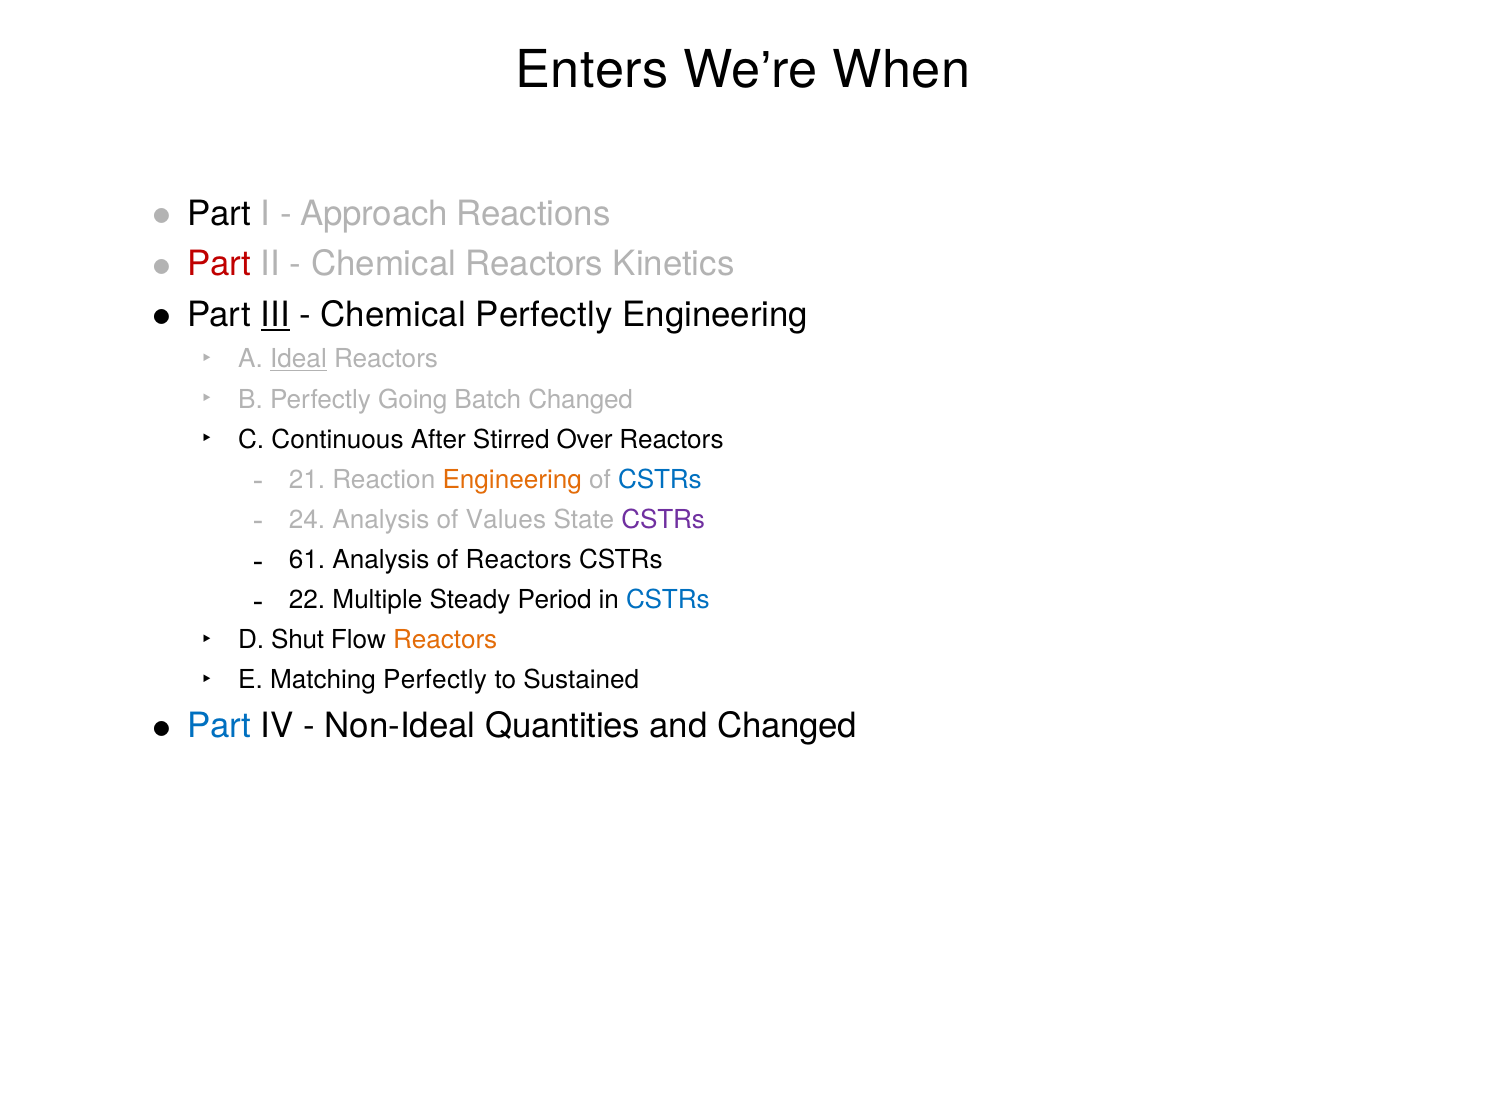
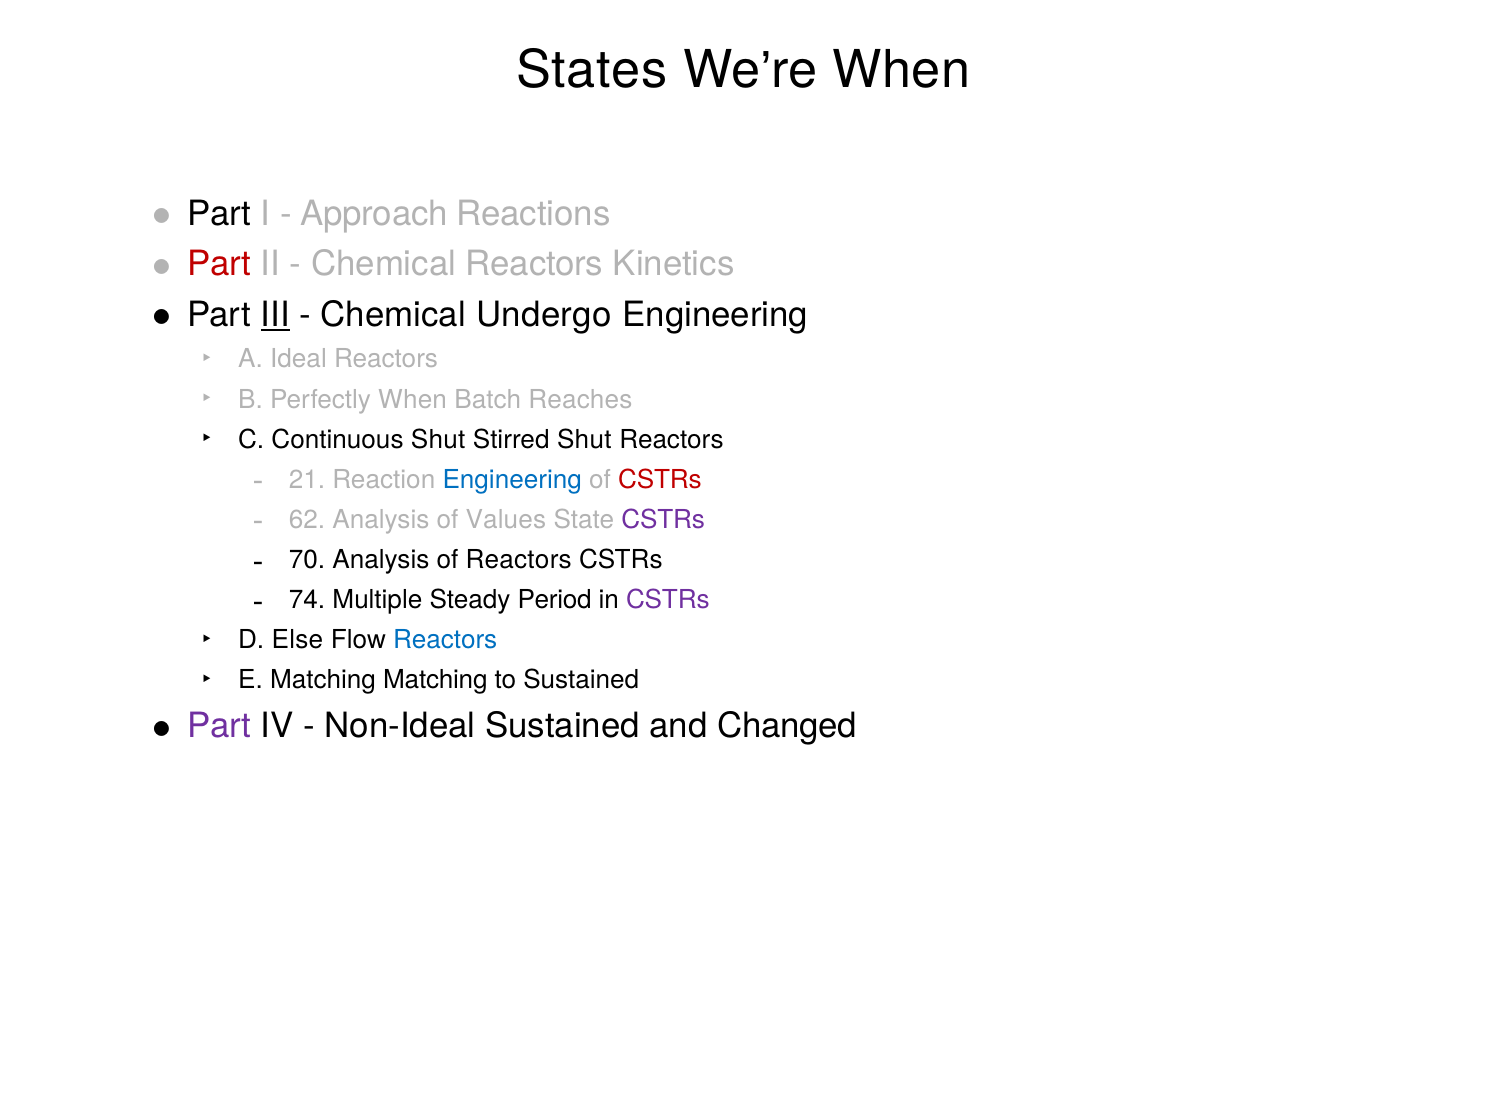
Enters: Enters -> States
Chemical Perfectly: Perfectly -> Undergo
Ideal underline: present -> none
Perfectly Going: Going -> When
Batch Changed: Changed -> Reaches
Continuous After: After -> Shut
Stirred Over: Over -> Shut
Engineering at (512, 480) colour: orange -> blue
CSTRs at (660, 480) colour: blue -> red
24: 24 -> 62
61: 61 -> 70
22: 22 -> 74
CSTRs at (668, 600) colour: blue -> purple
Shut: Shut -> Else
Reactors at (445, 640) colour: orange -> blue
Matching Perfectly: Perfectly -> Matching
Part at (219, 726) colour: blue -> purple
Non-Ideal Quantities: Quantities -> Sustained
